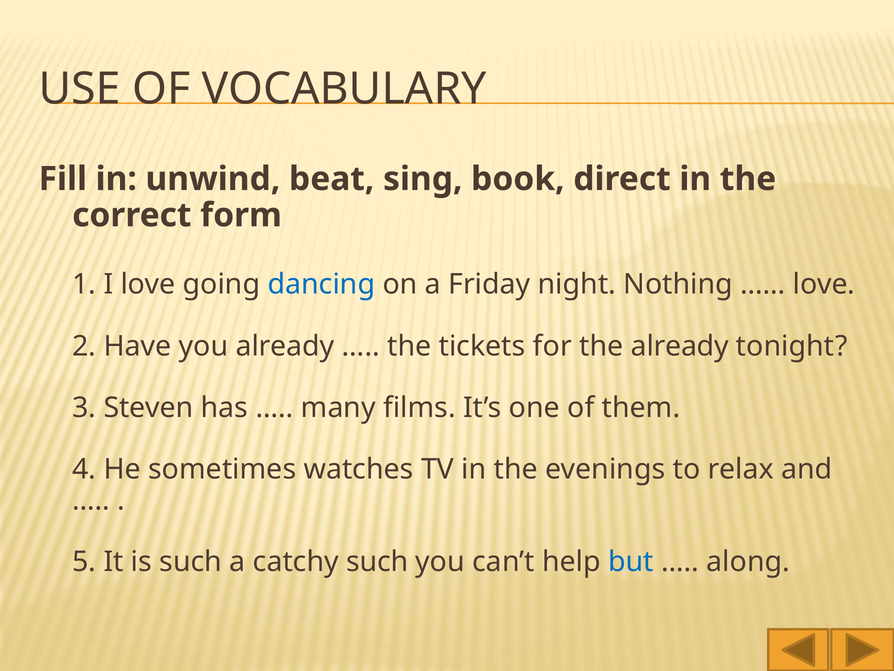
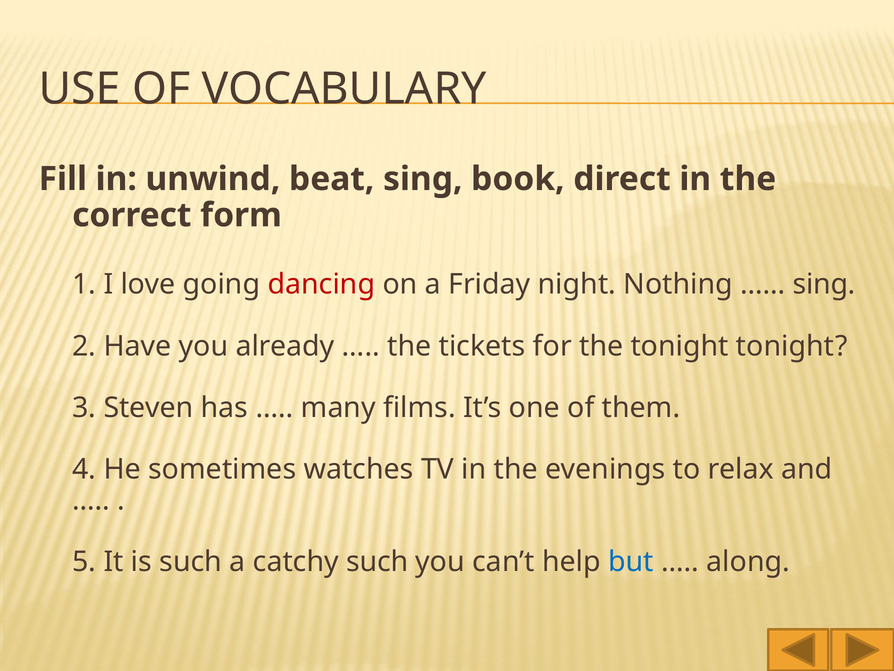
dancing colour: blue -> red
love at (824, 284): love -> sing
the already: already -> tonight
